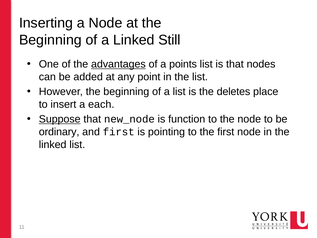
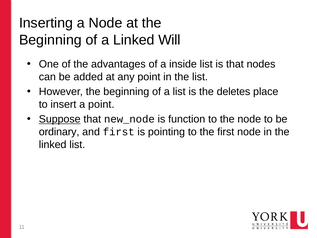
Still: Still -> Will
advantages underline: present -> none
points: points -> inside
a each: each -> point
